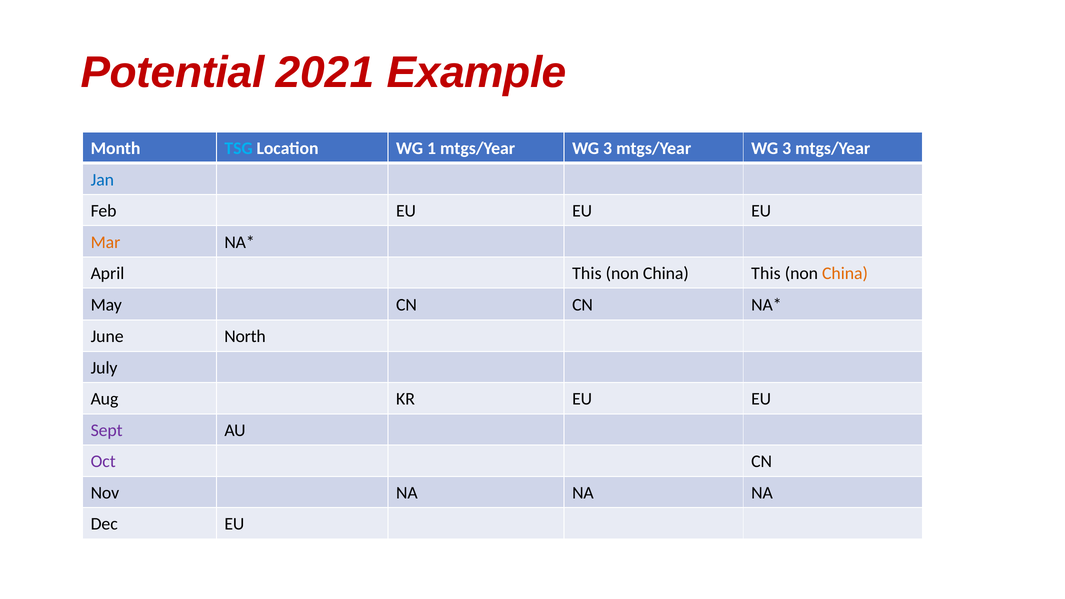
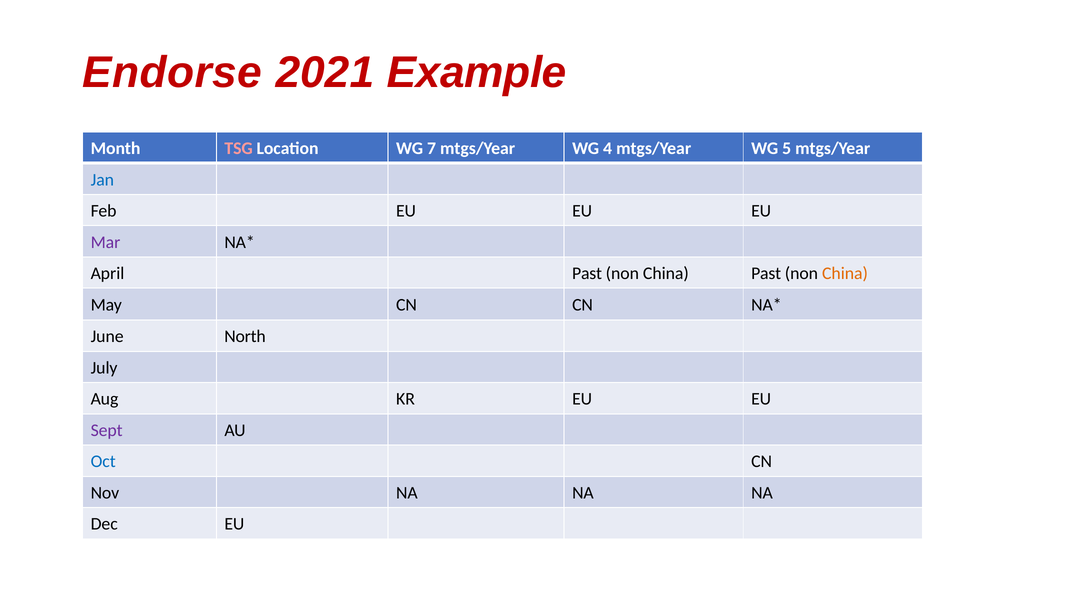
Potential: Potential -> Endorse
TSG colour: light blue -> pink
1: 1 -> 7
3 at (608, 148): 3 -> 4
3 at (787, 148): 3 -> 5
Mar colour: orange -> purple
April This: This -> Past
China This: This -> Past
Oct colour: purple -> blue
